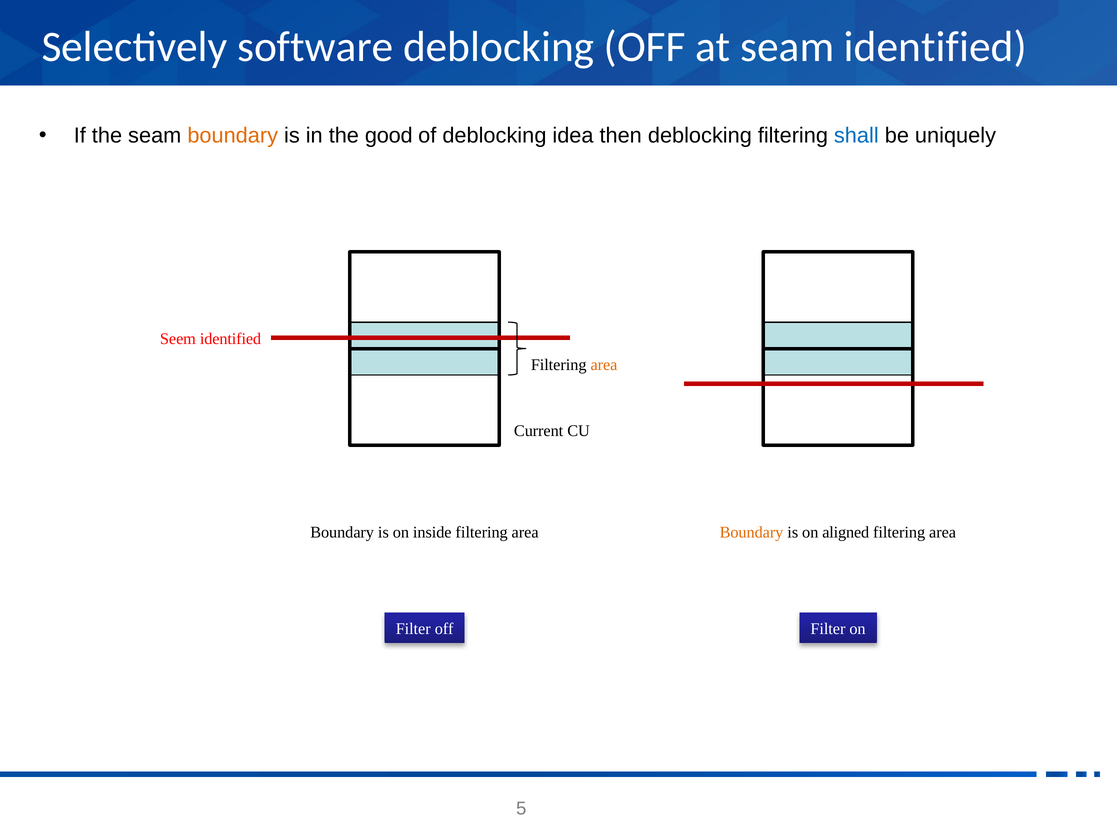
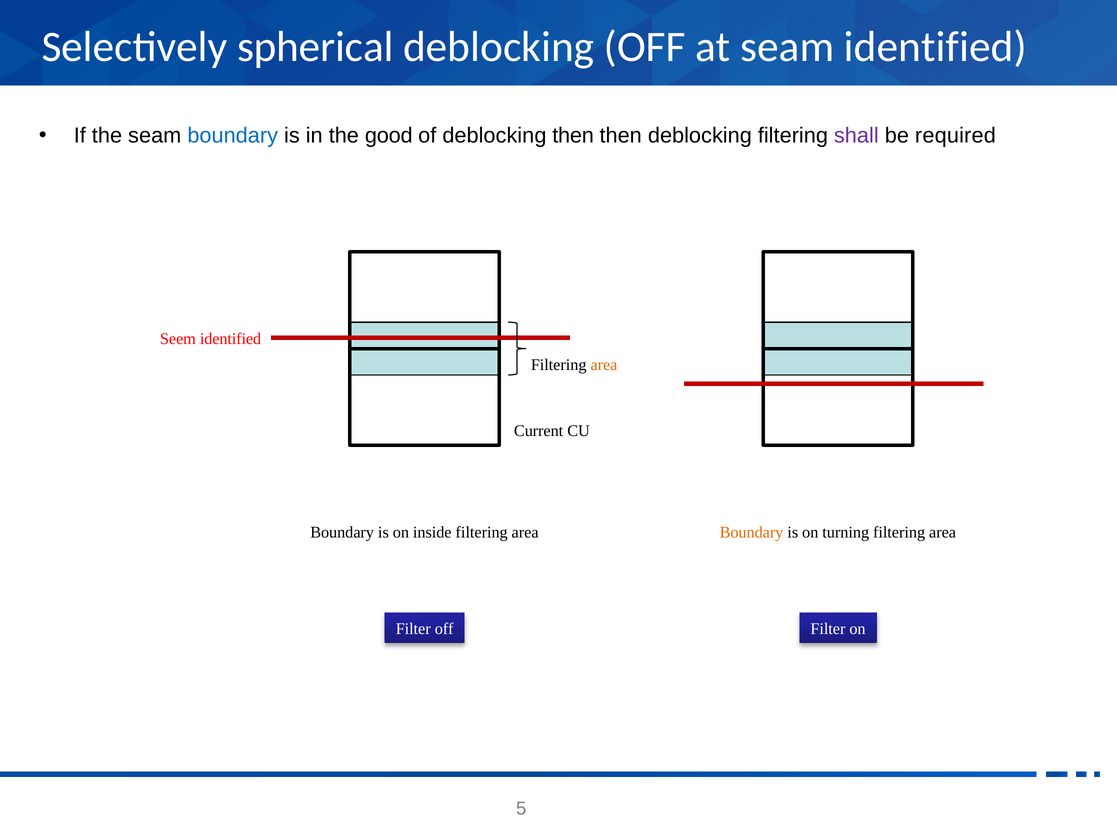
software: software -> spherical
boundary at (233, 135) colour: orange -> blue
deblocking idea: idea -> then
shall colour: blue -> purple
uniquely: uniquely -> required
aligned: aligned -> turning
